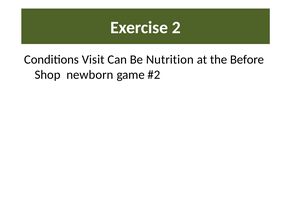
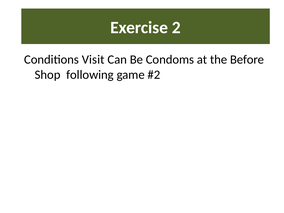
Nutrition: Nutrition -> Condoms
newborn: newborn -> following
